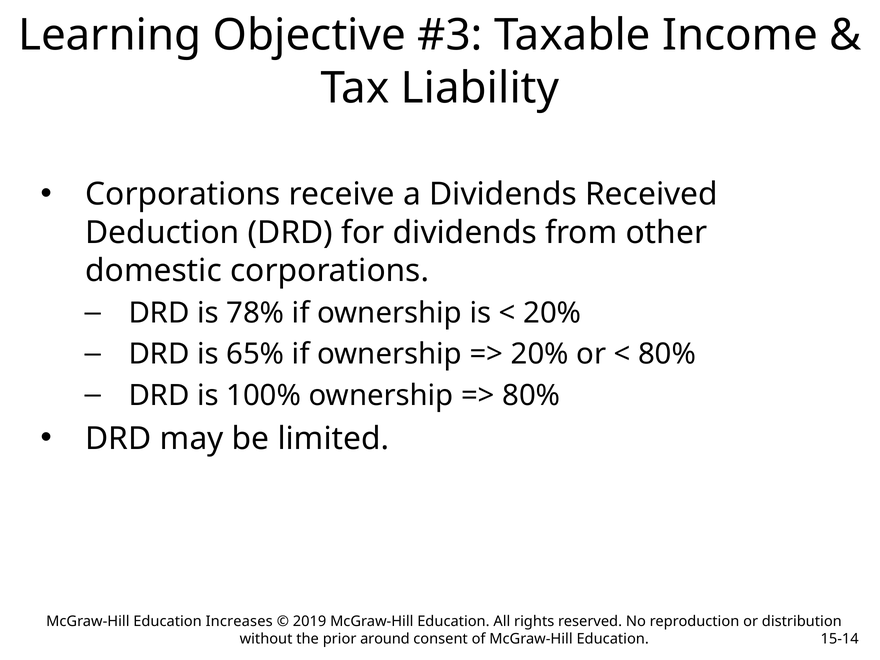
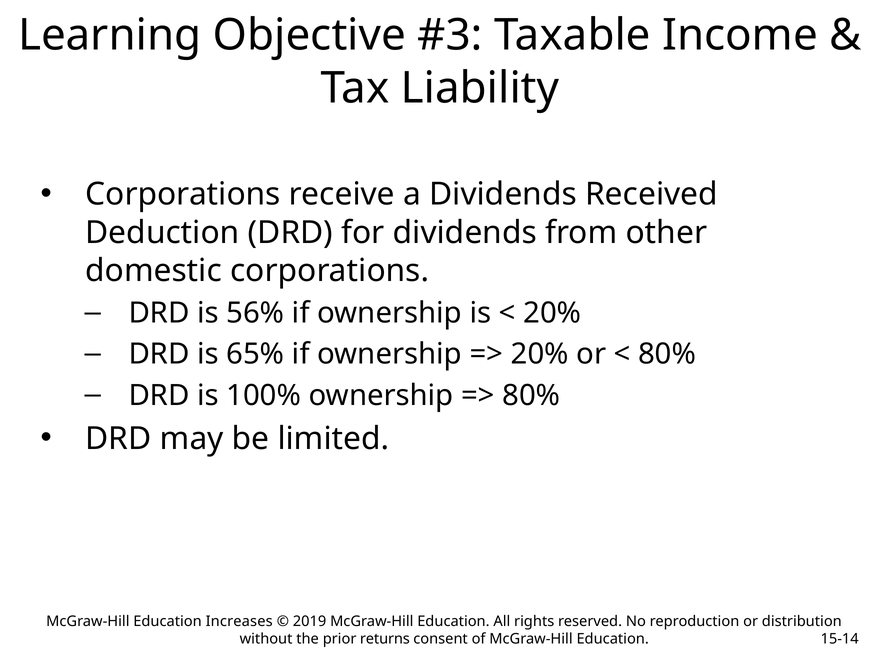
78%: 78% -> 56%
around: around -> returns
